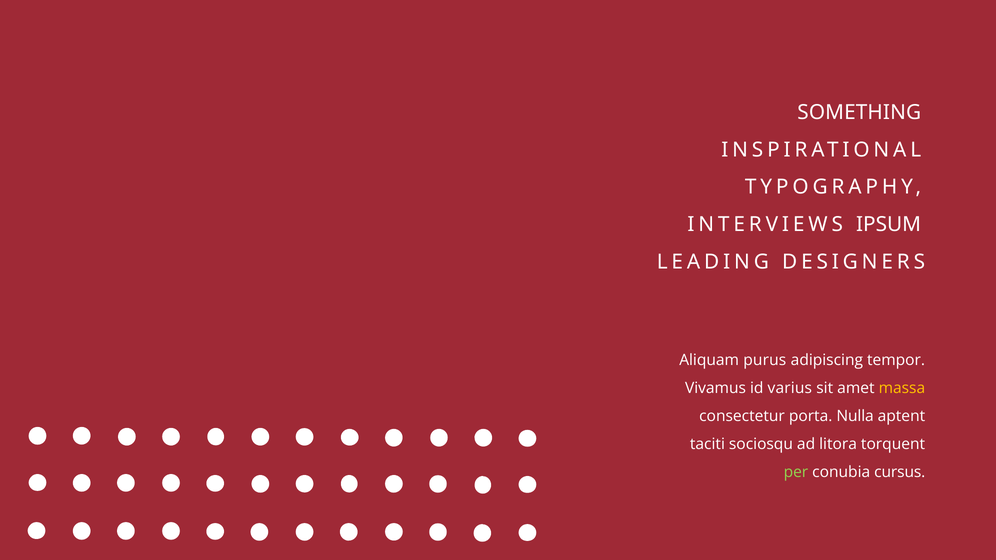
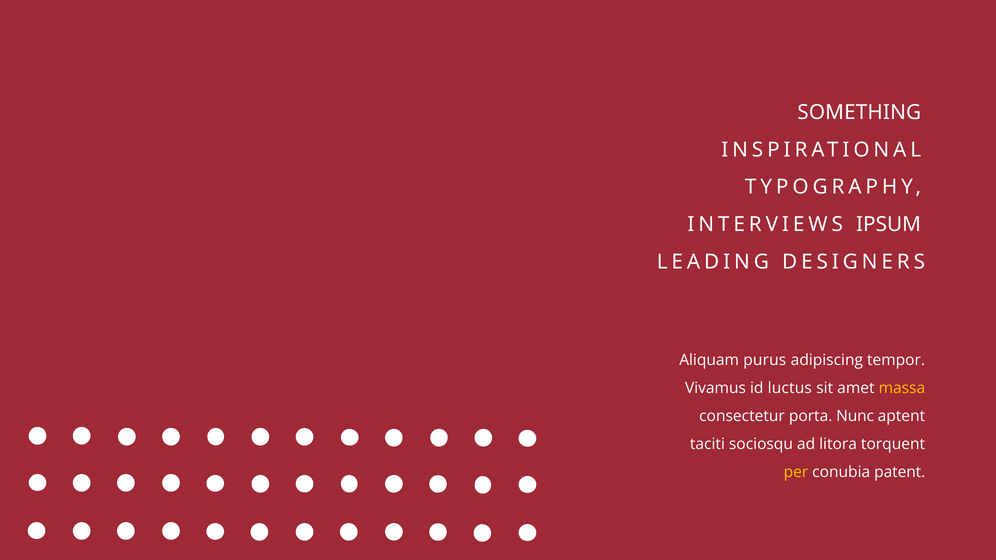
varius: varius -> luctus
Nulla: Nulla -> Nunc
per colour: light green -> yellow
cursus: cursus -> patent
